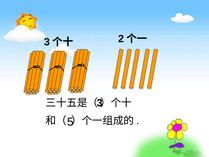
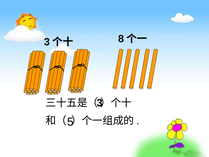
2: 2 -> 8
